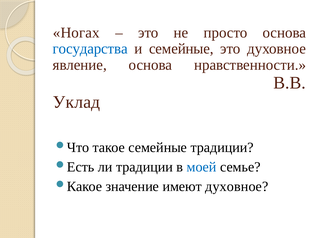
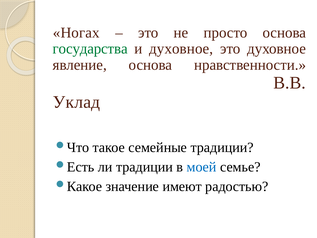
государства colour: blue -> green
и семейные: семейные -> духовное
имеют духовное: духовное -> радостью
